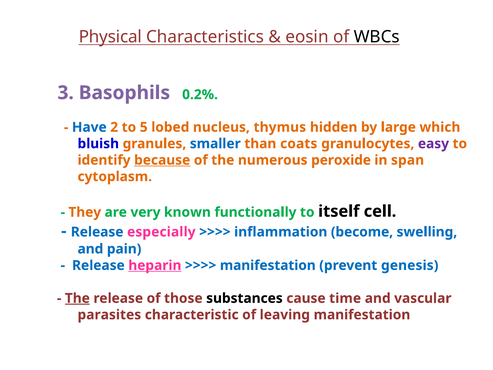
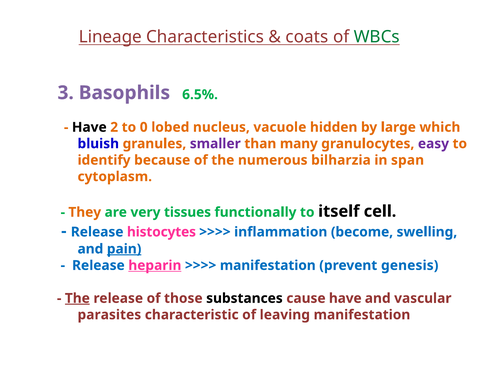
Physical: Physical -> Lineage
eosin: eosin -> coats
WBCs colour: black -> green
0.2%: 0.2% -> 6.5%
Have at (89, 127) colour: blue -> black
5: 5 -> 0
thymus: thymus -> vacuole
smaller colour: blue -> purple
coats: coats -> many
because underline: present -> none
peroxide: peroxide -> bilharzia
known: known -> tissues
especially: especially -> histocytes
pain underline: none -> present
cause time: time -> have
